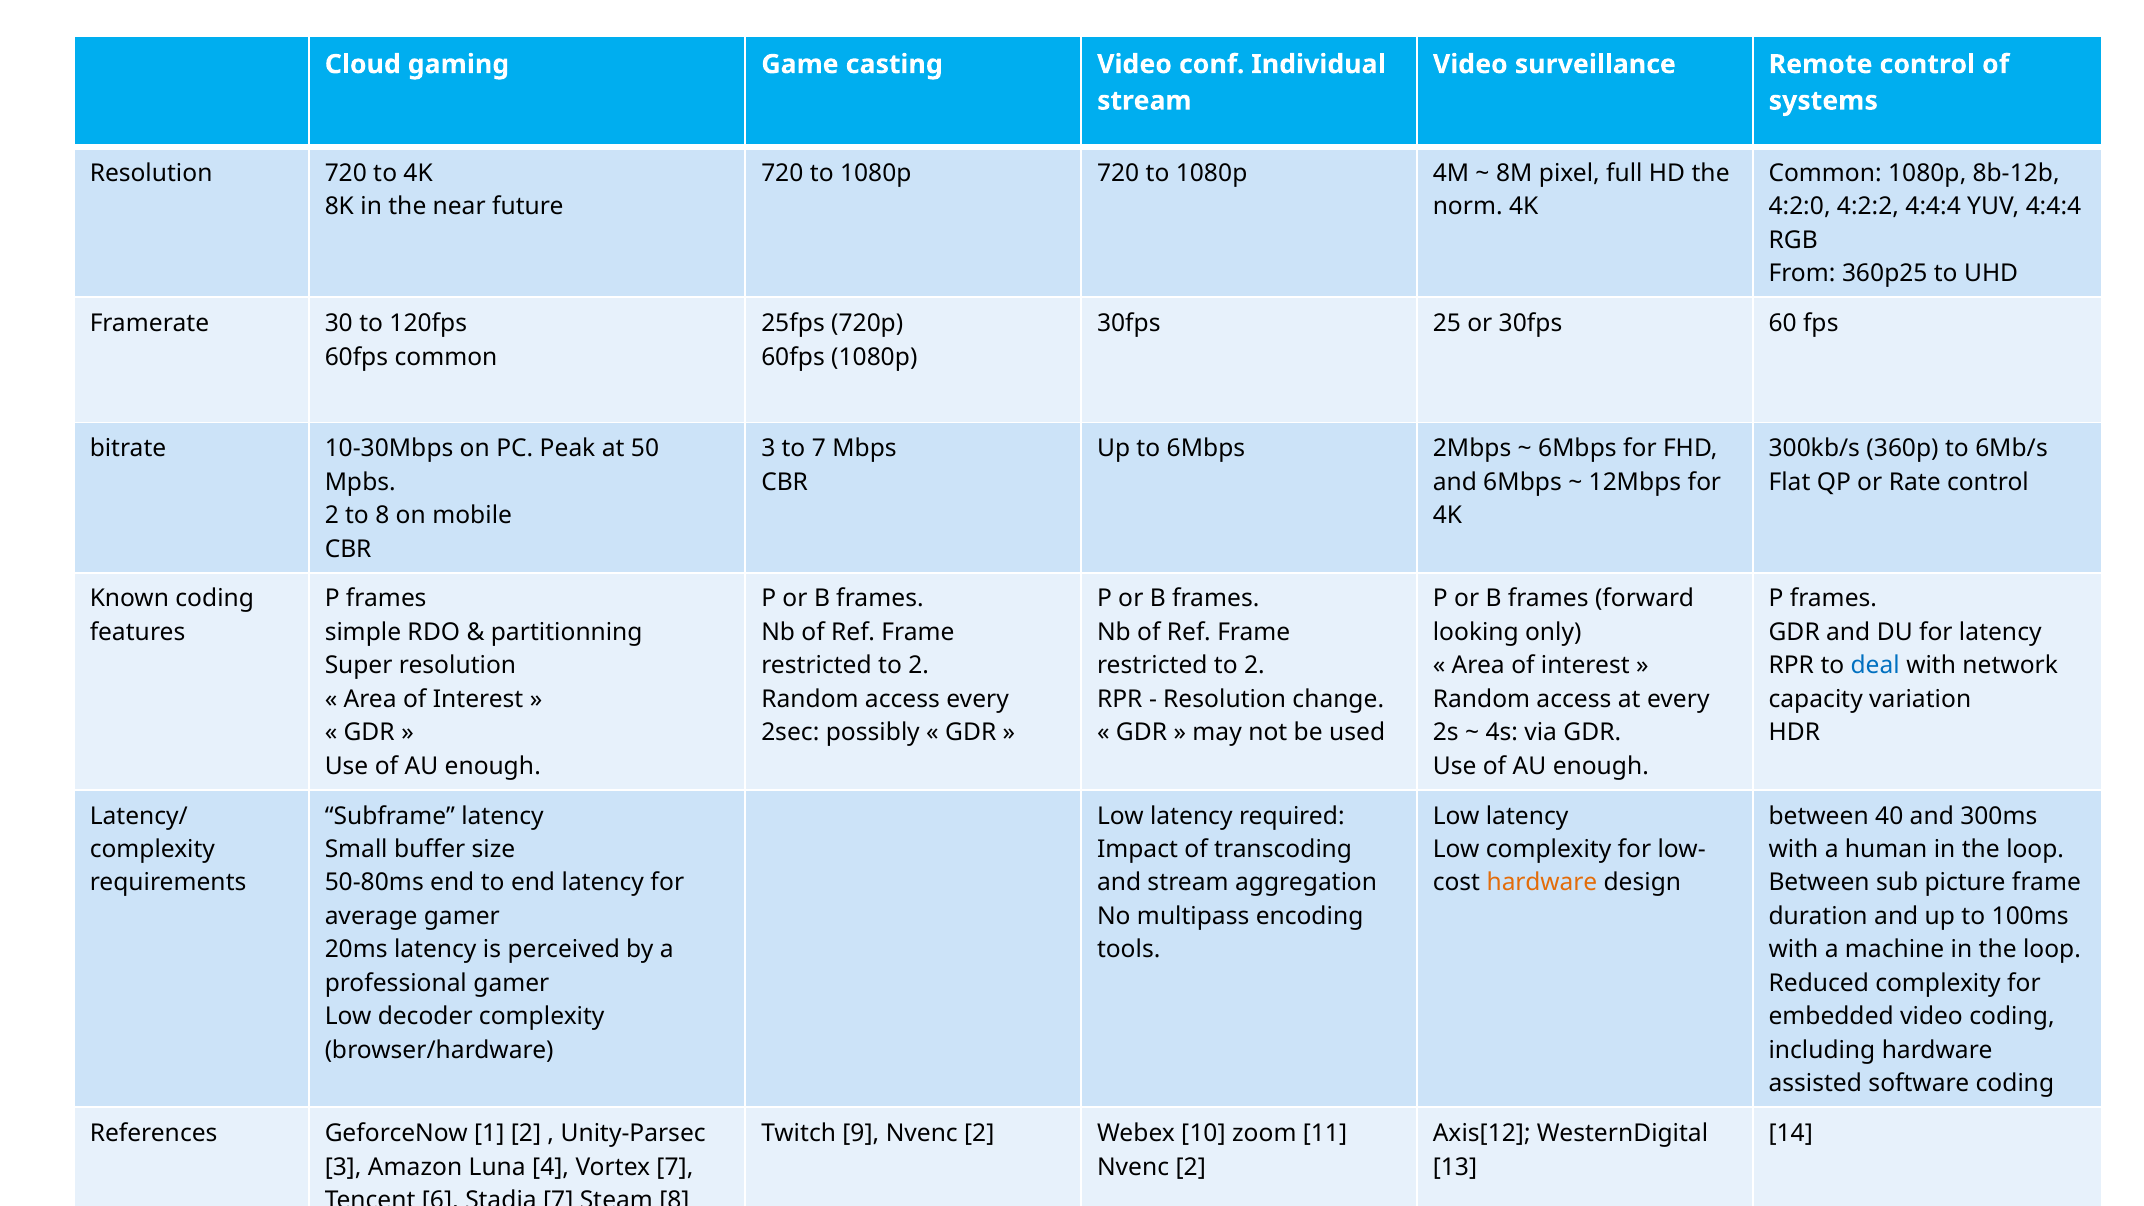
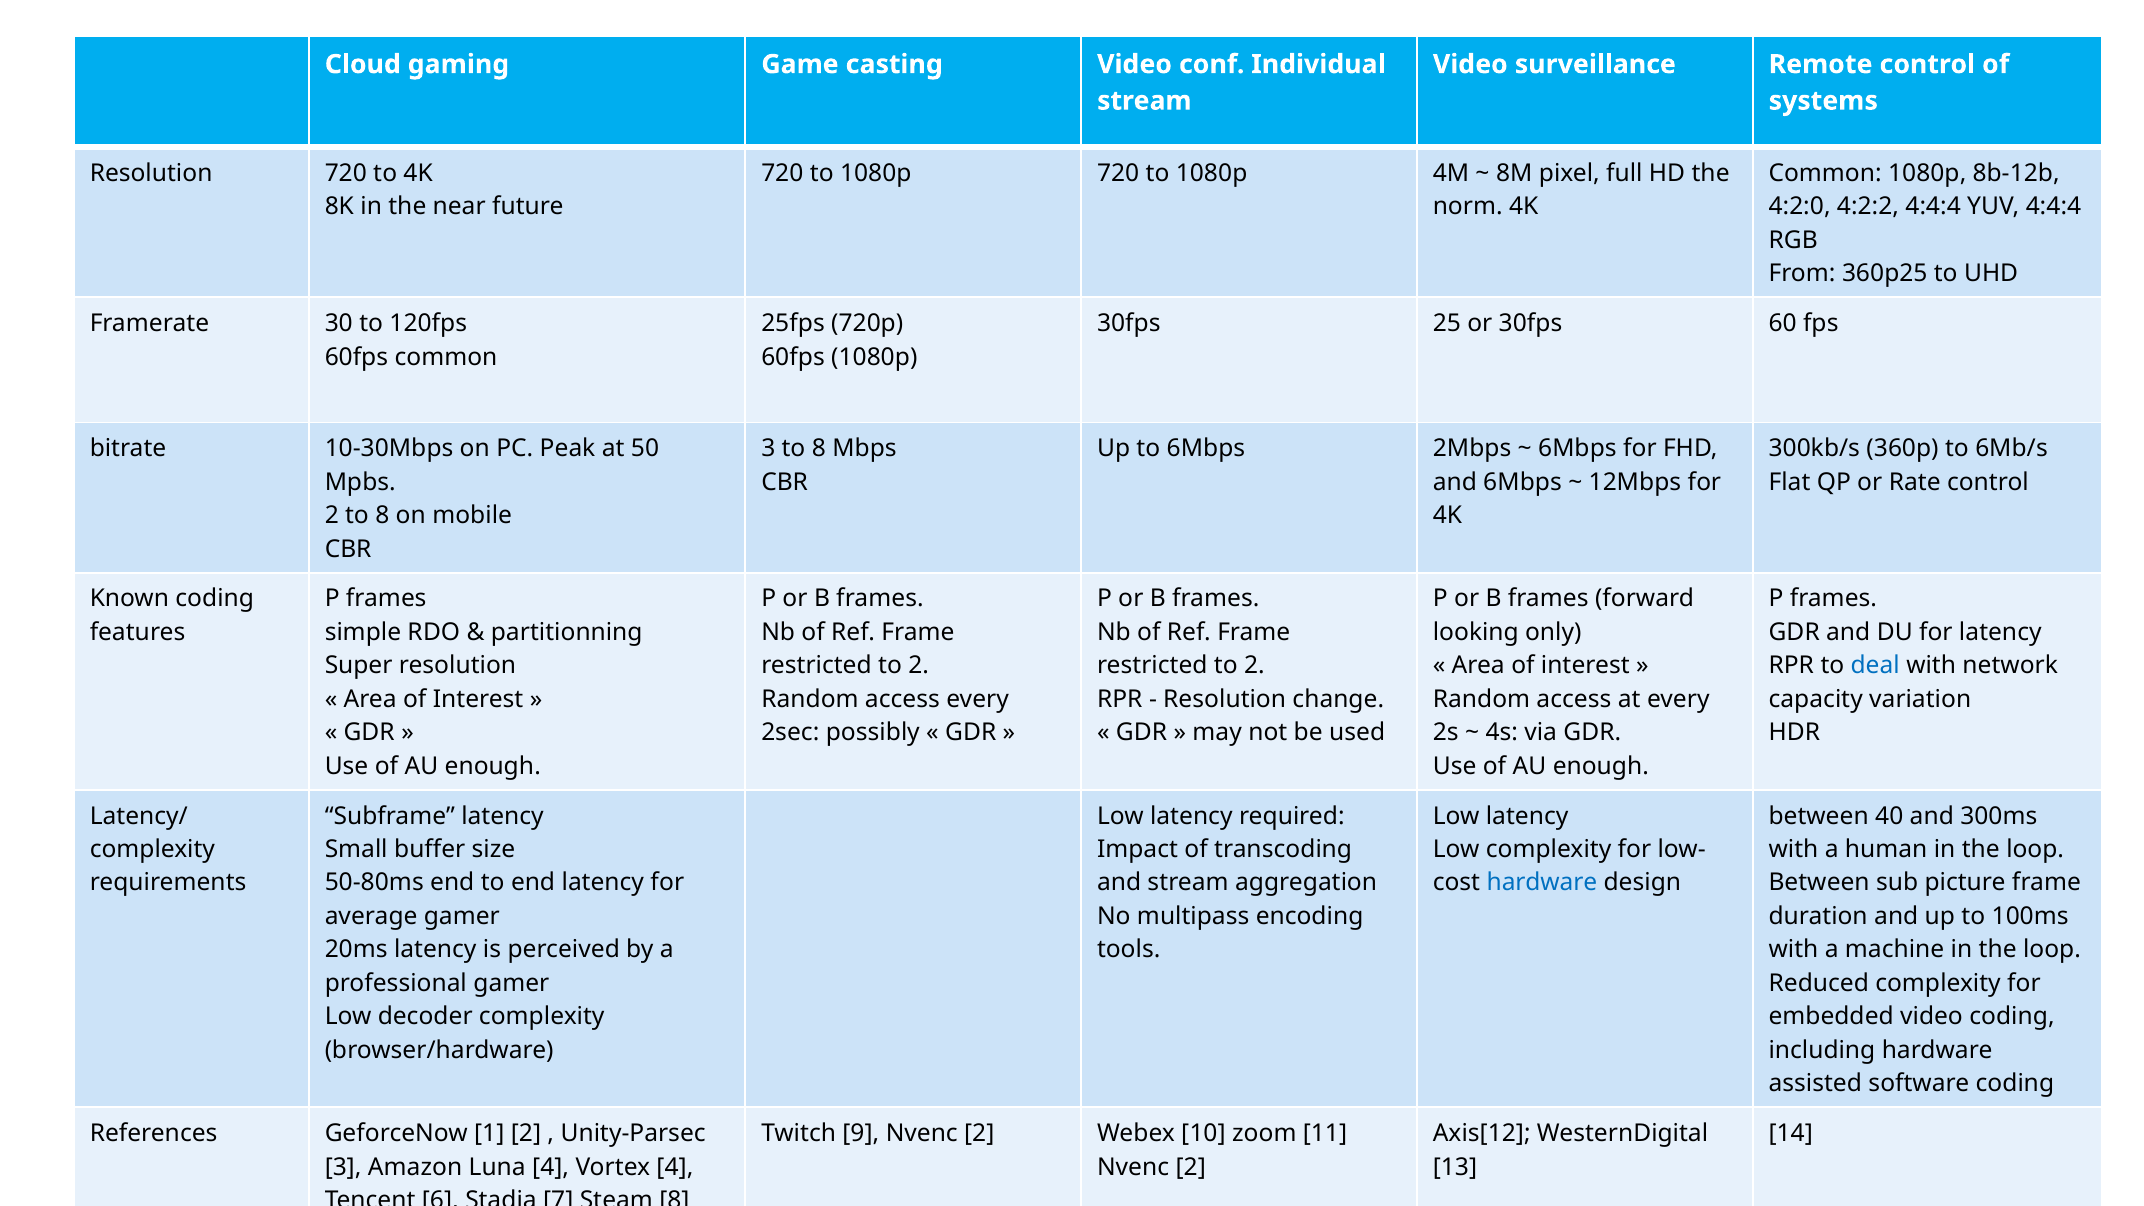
3 to 7: 7 -> 8
hardware at (1542, 883) colour: orange -> blue
Vortex 7: 7 -> 4
